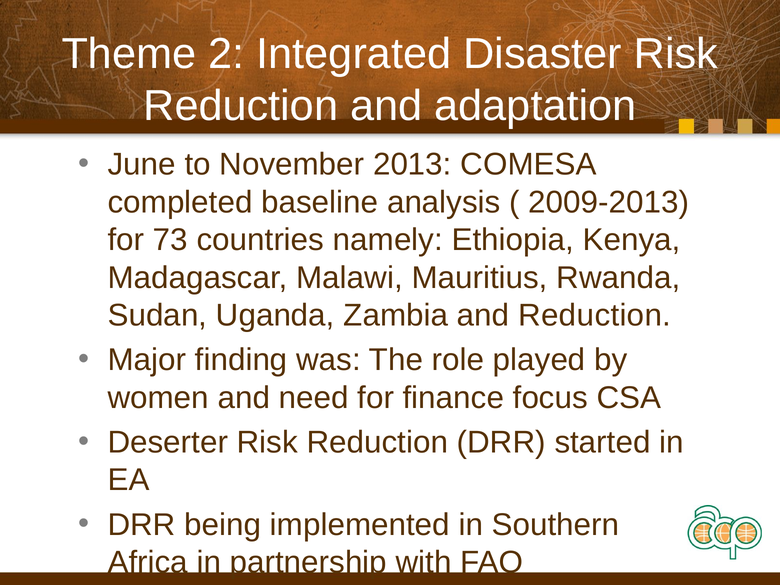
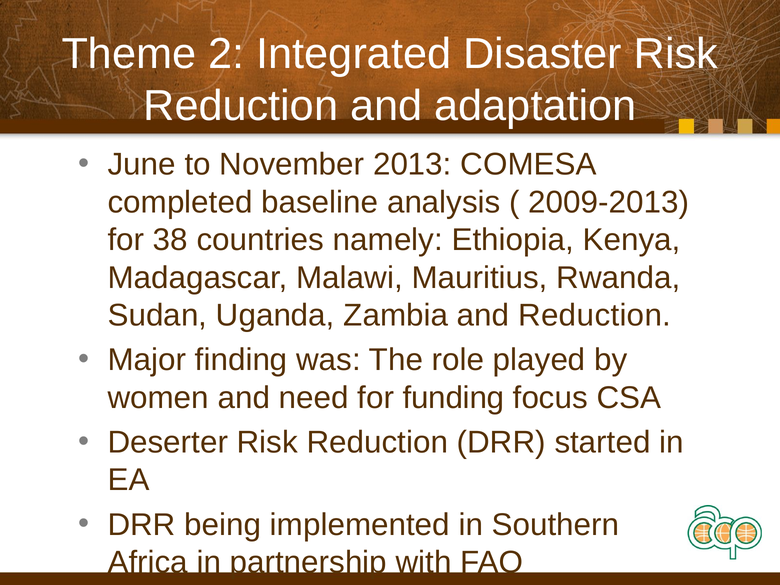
73: 73 -> 38
finance: finance -> funding
